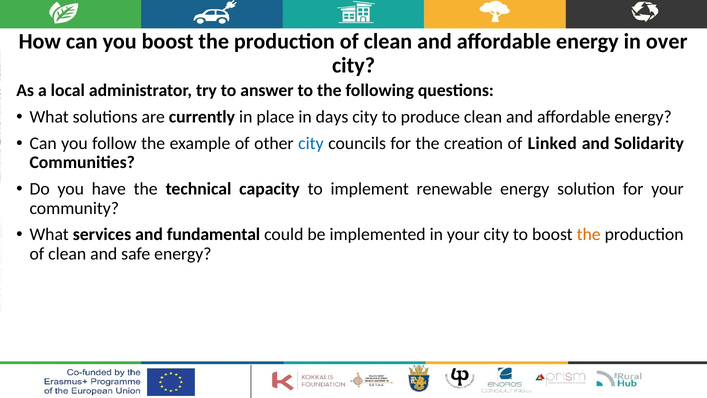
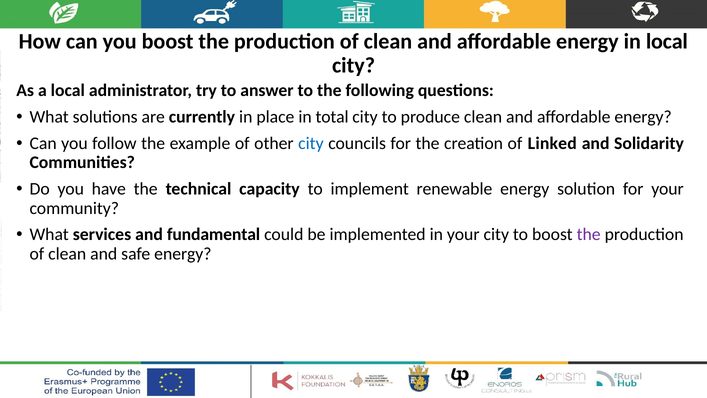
in over: over -> local
days: days -> total
the at (589, 234) colour: orange -> purple
